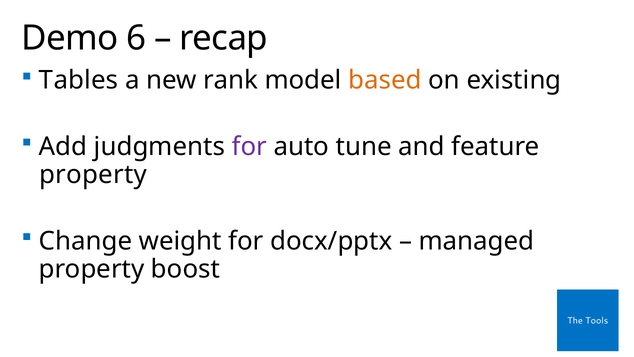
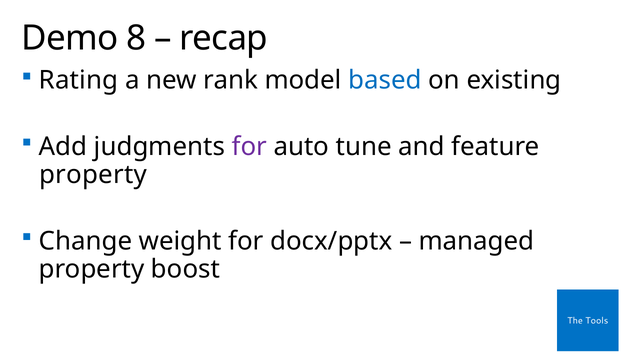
6: 6 -> 8
Tables: Tables -> Rating
based colour: orange -> blue
